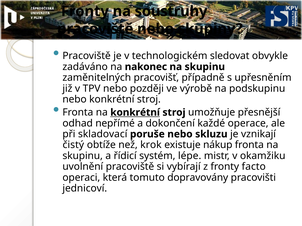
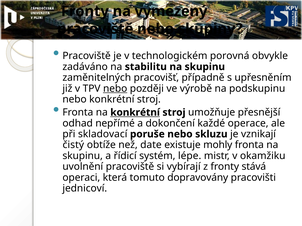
soustruhy: soustruhy -> vymezený
sledovat: sledovat -> porovná
nakonec: nakonec -> stabilitu
nebo at (115, 89) underline: none -> present
krok: krok -> date
nákup: nákup -> mohly
facto: facto -> stává
